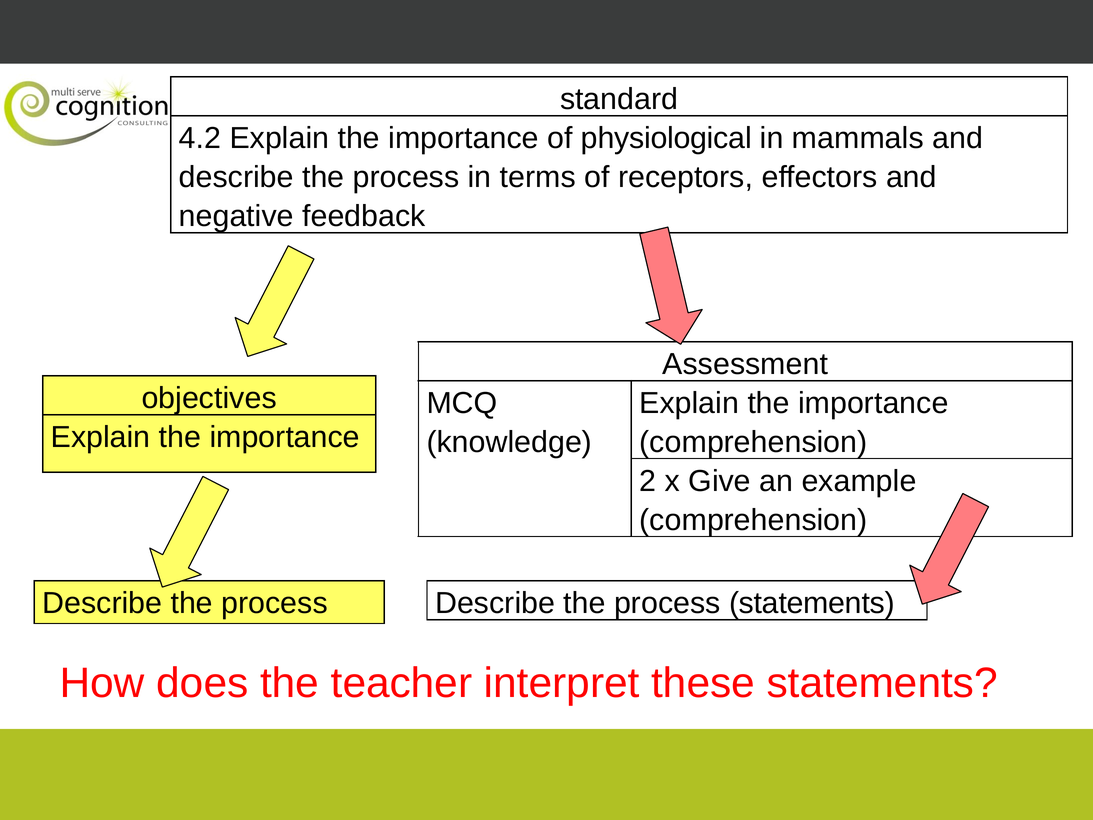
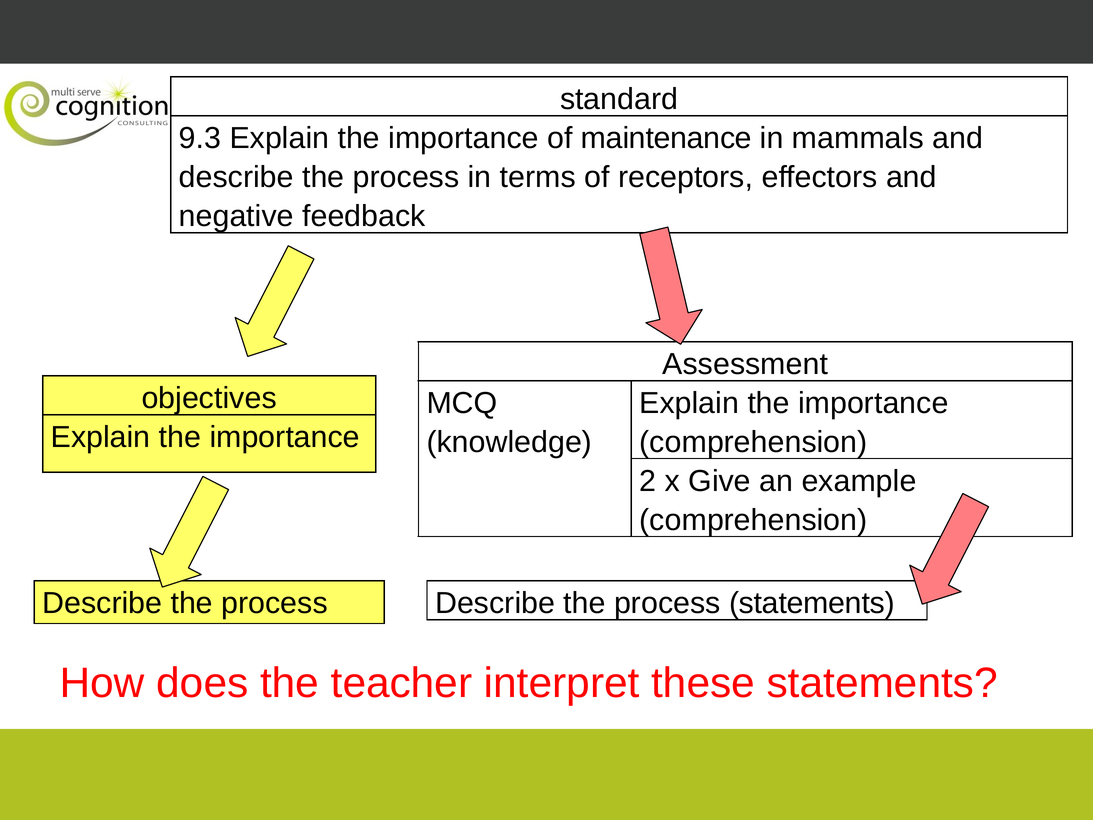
4.2: 4.2 -> 9.3
physiological: physiological -> maintenance
